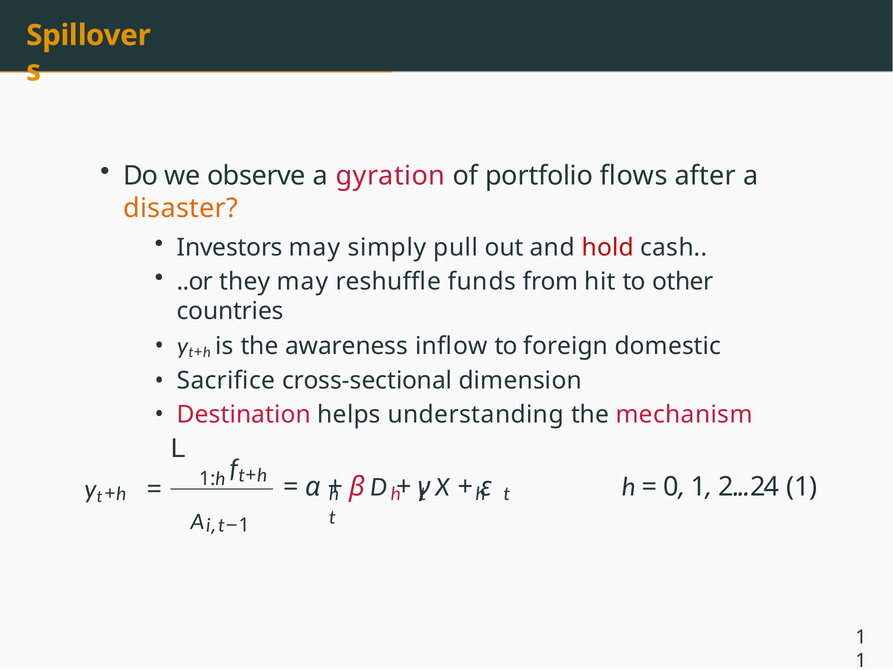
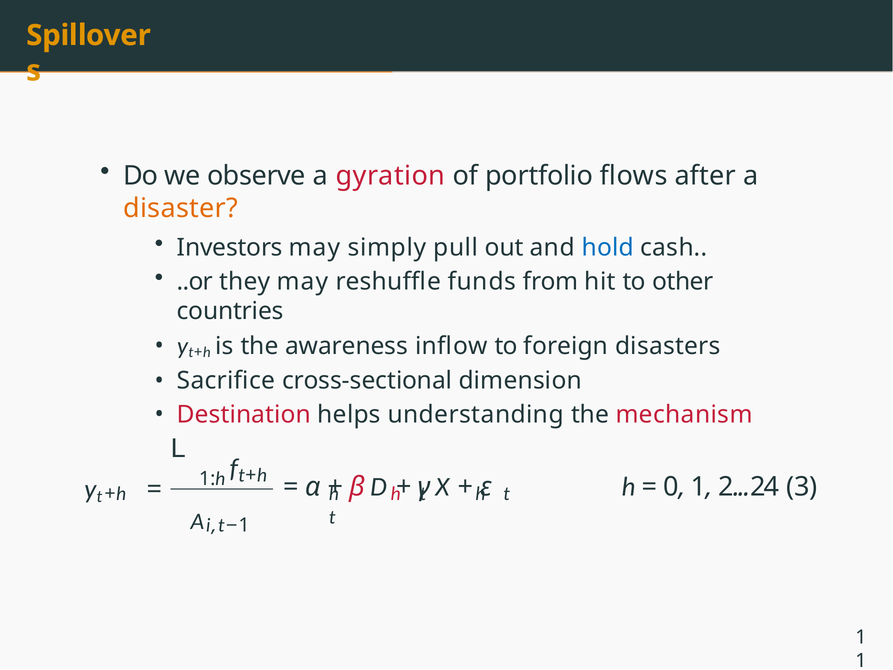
hold colour: red -> blue
domestic: domestic -> disasters
2...24 1: 1 -> 3
